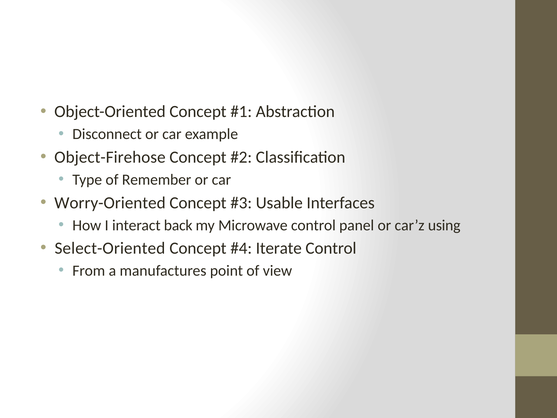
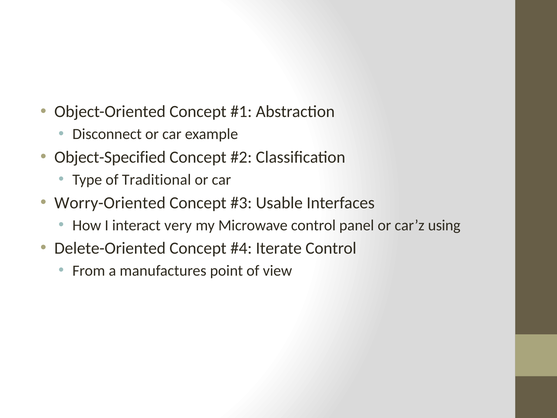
Object-Firehose: Object-Firehose -> Object-Specified
Remember: Remember -> Traditional
back: back -> very
Select-Oriented: Select-Oriented -> Delete-Oriented
